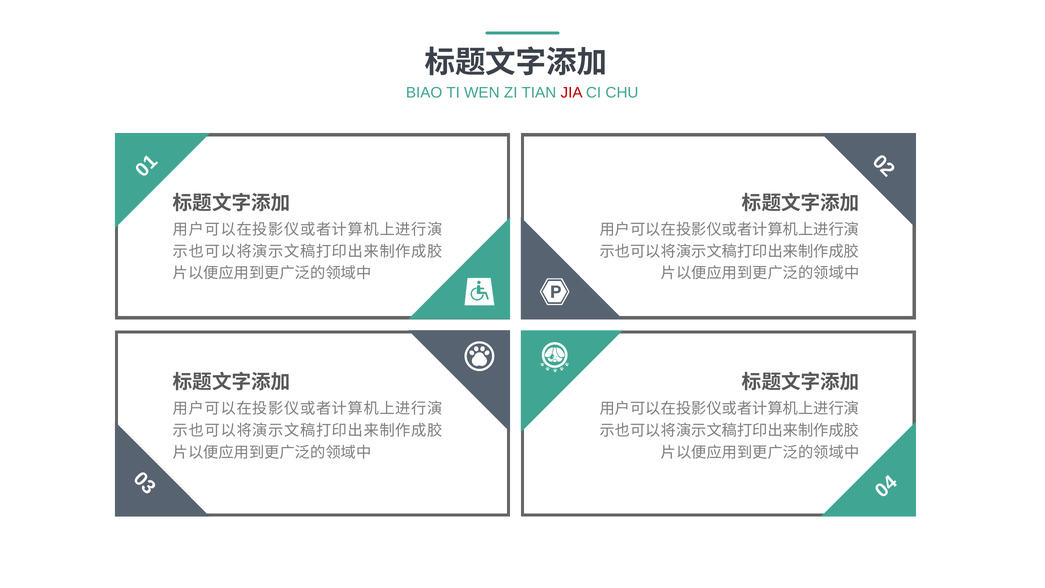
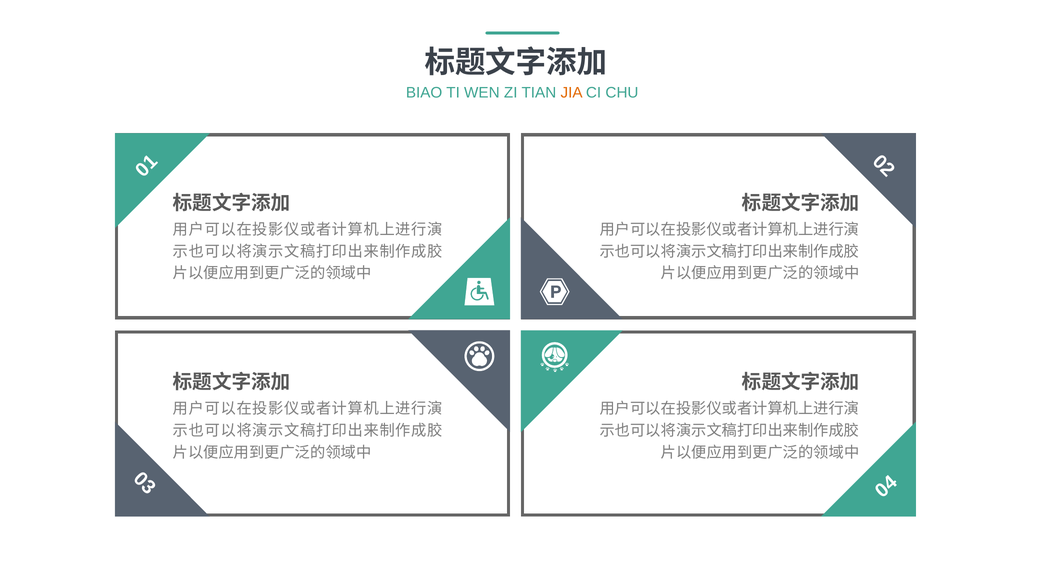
JIA colour: red -> orange
